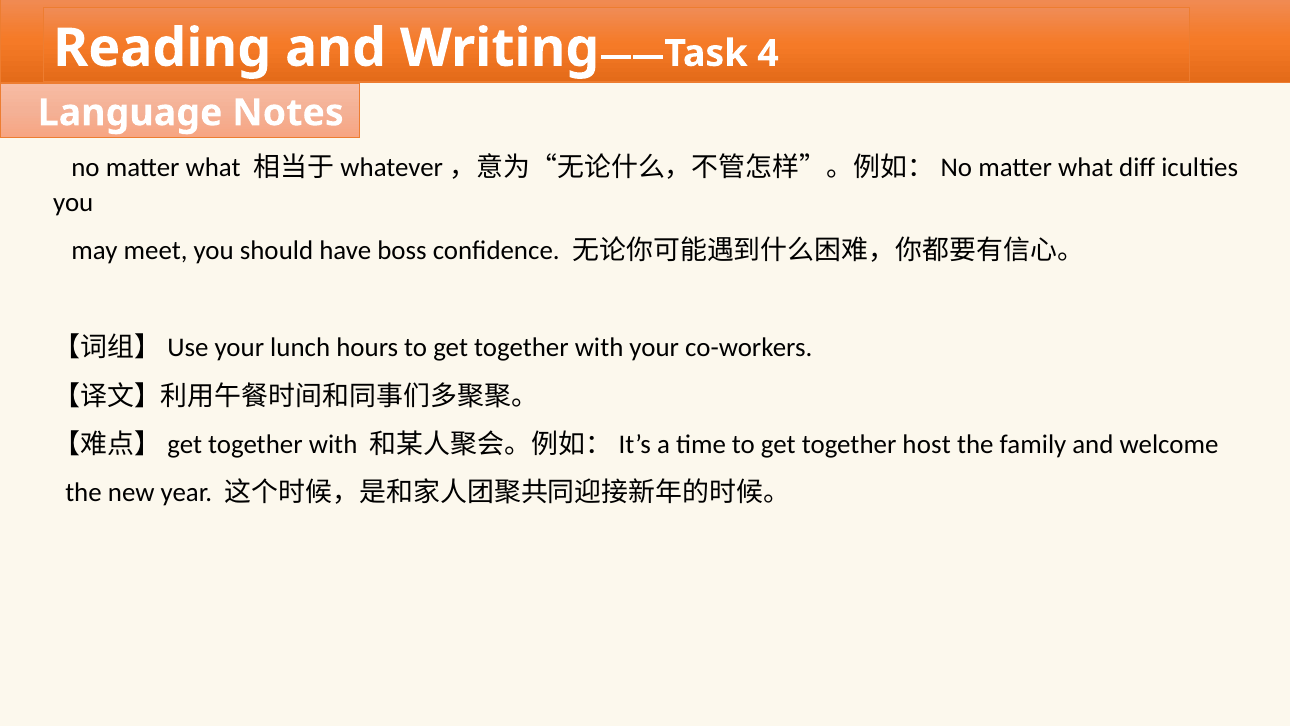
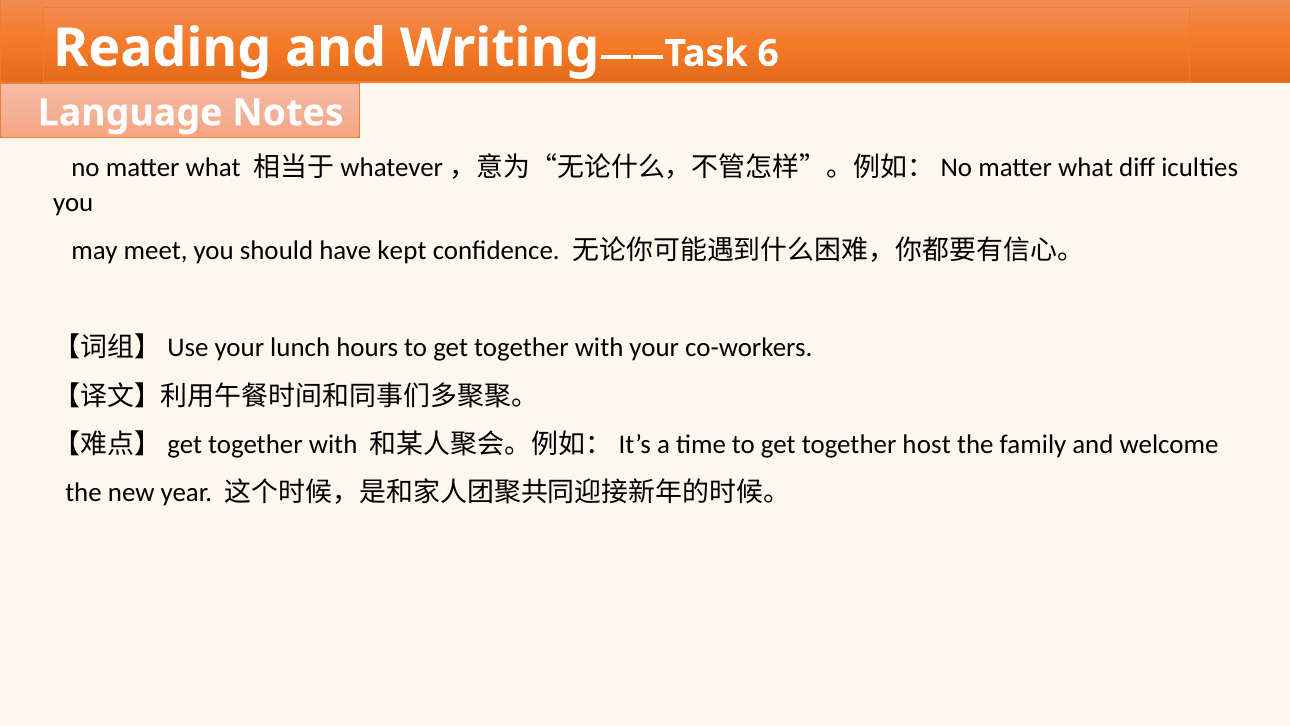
4: 4 -> 6
boss: boss -> kept
